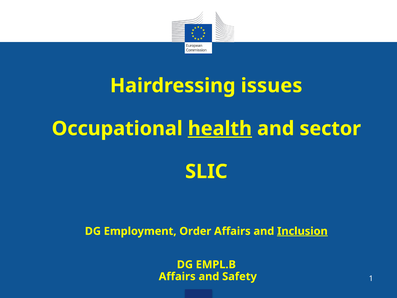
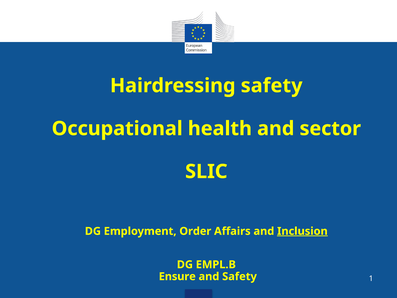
Hairdressing issues: issues -> safety
health underline: present -> none
Affairs at (177, 276): Affairs -> Ensure
